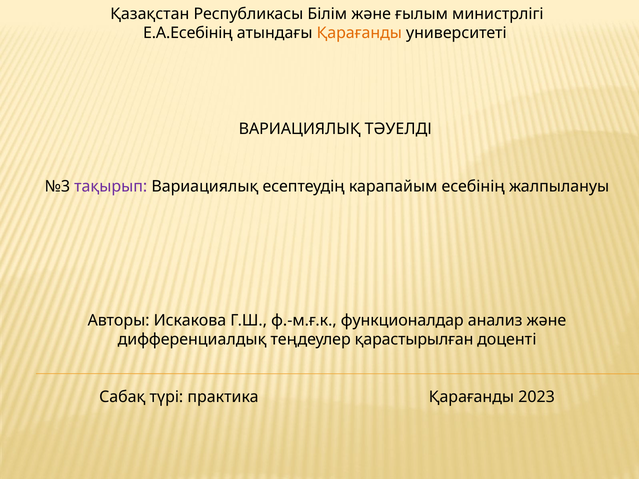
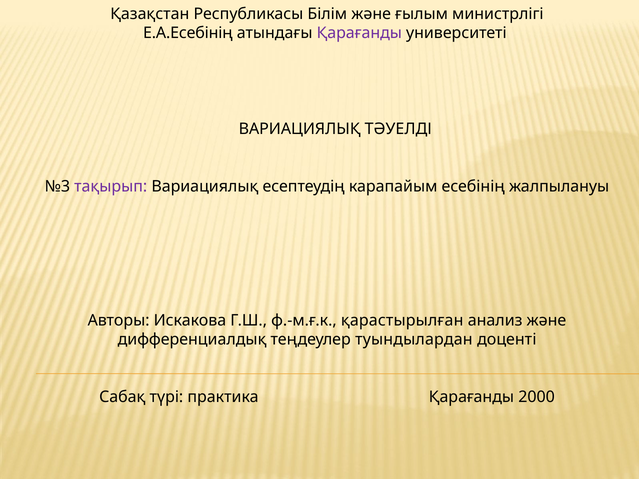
Қарағанды at (359, 33) colour: orange -> purple
функционалдар: функционалдар -> қарастырылған
қарастырылған: қарастырылған -> туындылардан
2023: 2023 -> 2000
